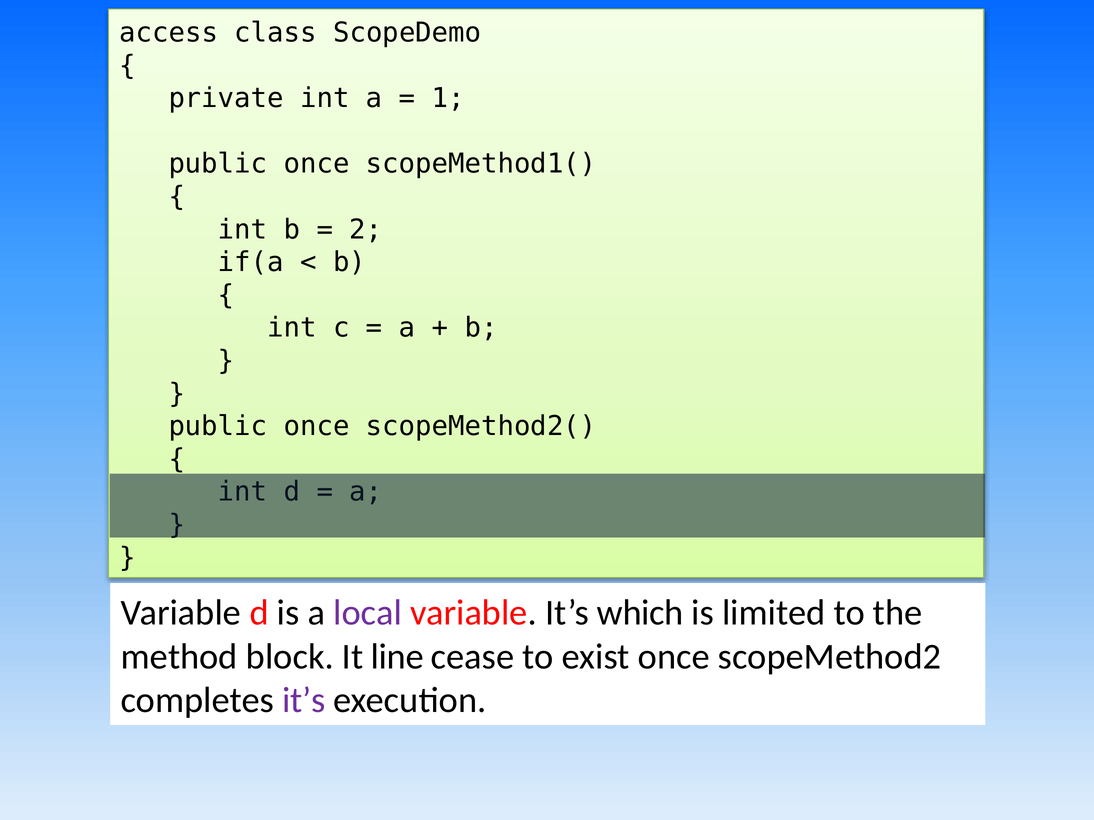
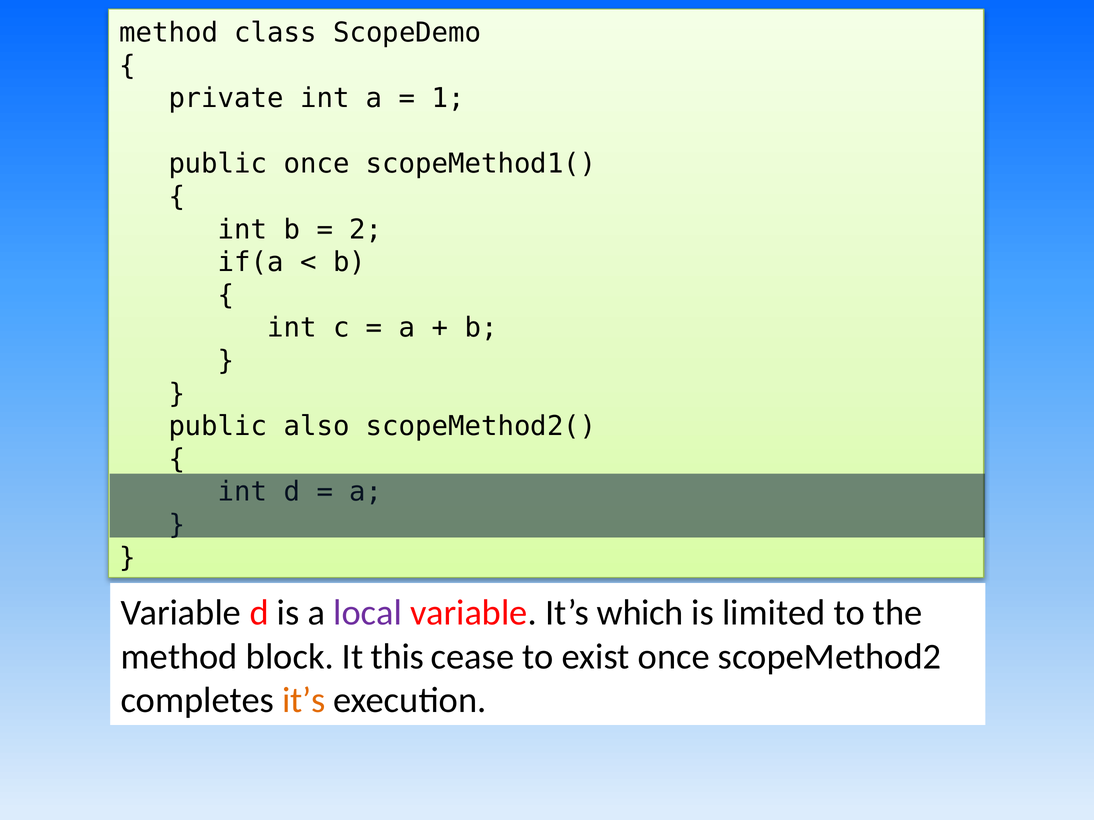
access at (169, 33): access -> method
once at (317, 427): once -> also
line: line -> this
it’s at (304, 701) colour: purple -> orange
